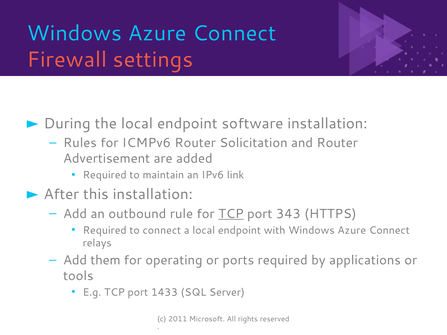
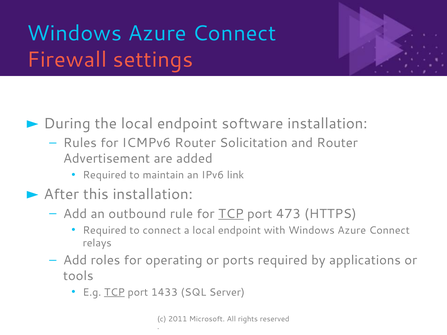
343: 343 -> 473
them: them -> roles
TCP at (114, 292) underline: none -> present
